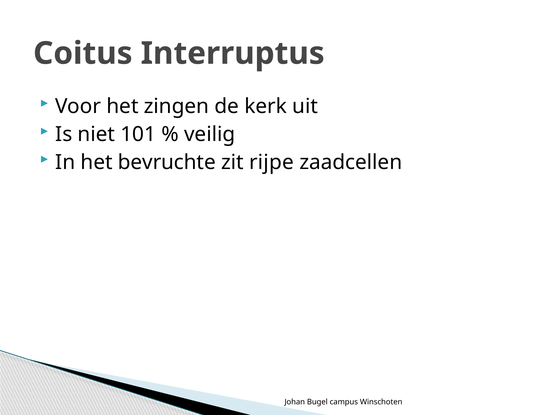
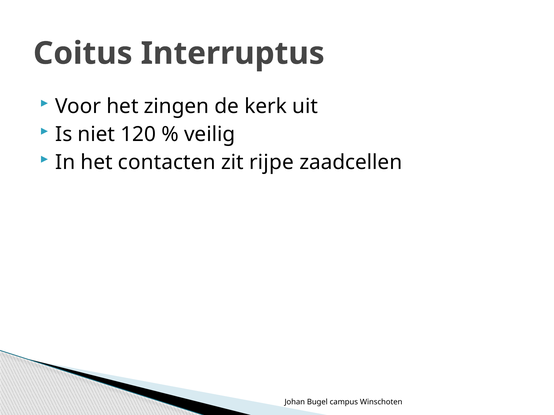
101: 101 -> 120
bevruchte: bevruchte -> contacten
